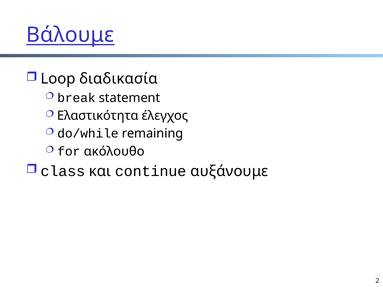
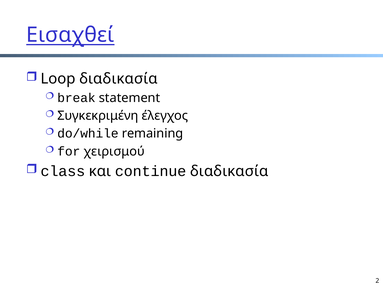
Βάλουμε: Βάλουμε -> Εισαχθεί
Ελαστικότητα: Ελαστικότητα -> Συγκεκριμένη
ακόλουθο: ακόλουθο -> χειρισμού
continue αυξάνουμε: αυξάνουμε -> διαδικασία
